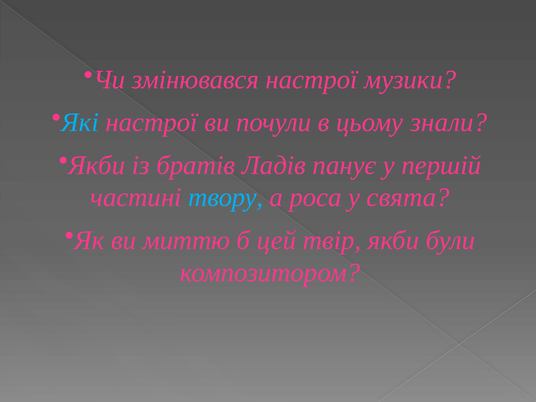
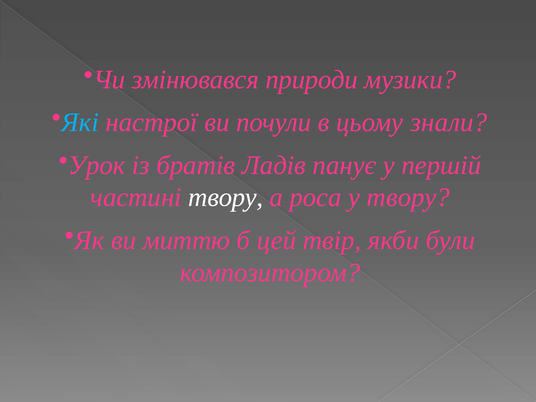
змінювався настрої: настрої -> природи
Якби at (97, 165): Якби -> Урок
твору at (226, 197) colour: light blue -> white
у свята: свята -> твору
